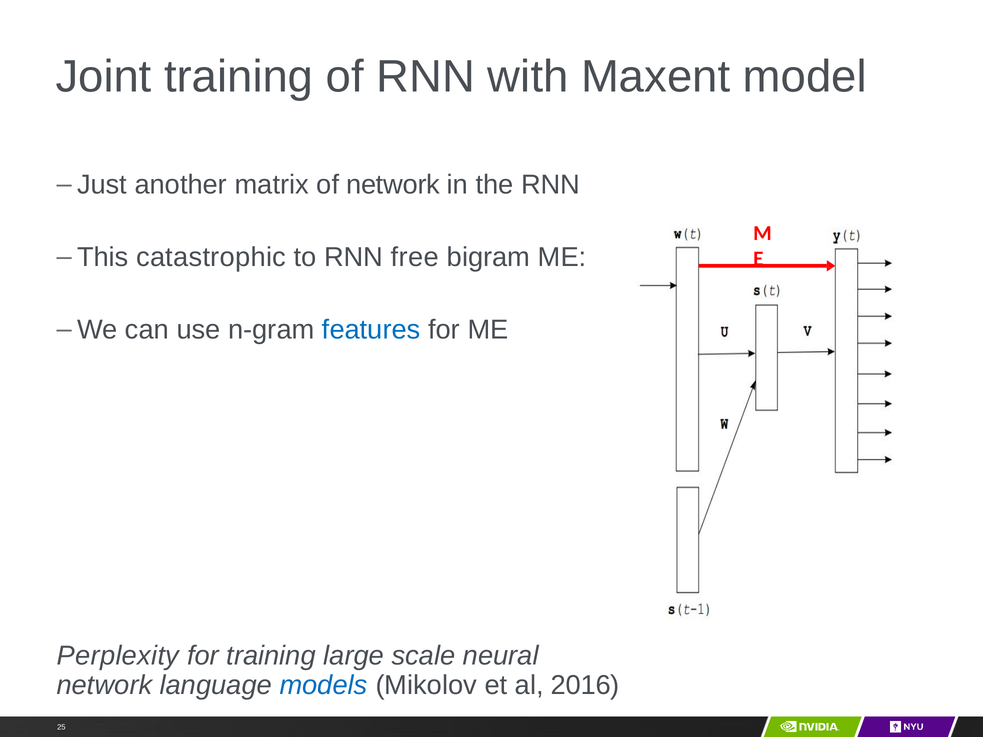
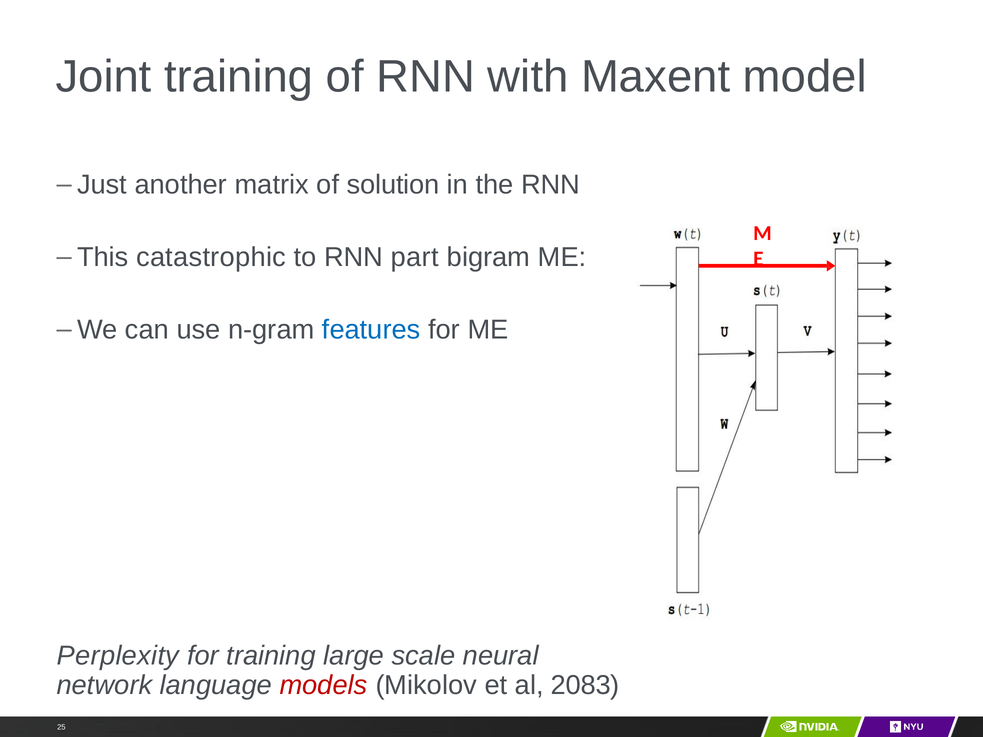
of network: network -> solution
free: free -> part
models colour: blue -> red
2016: 2016 -> 2083
